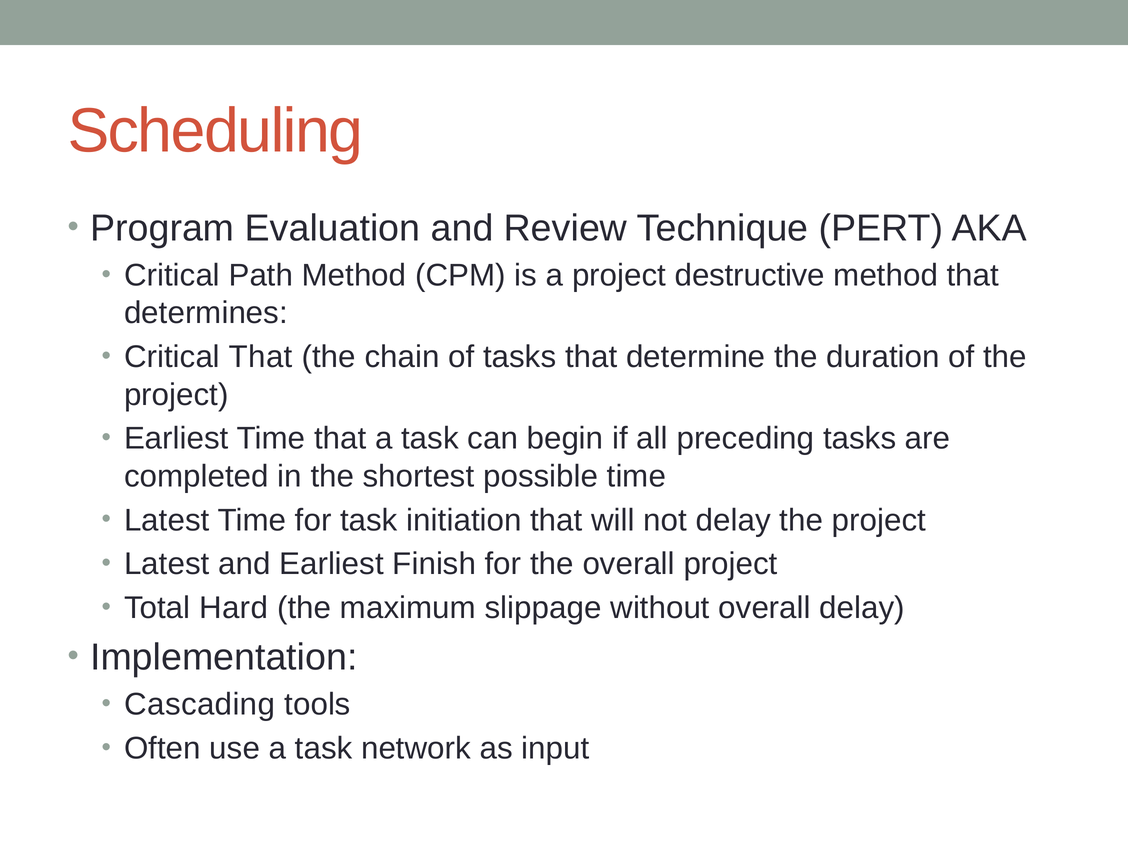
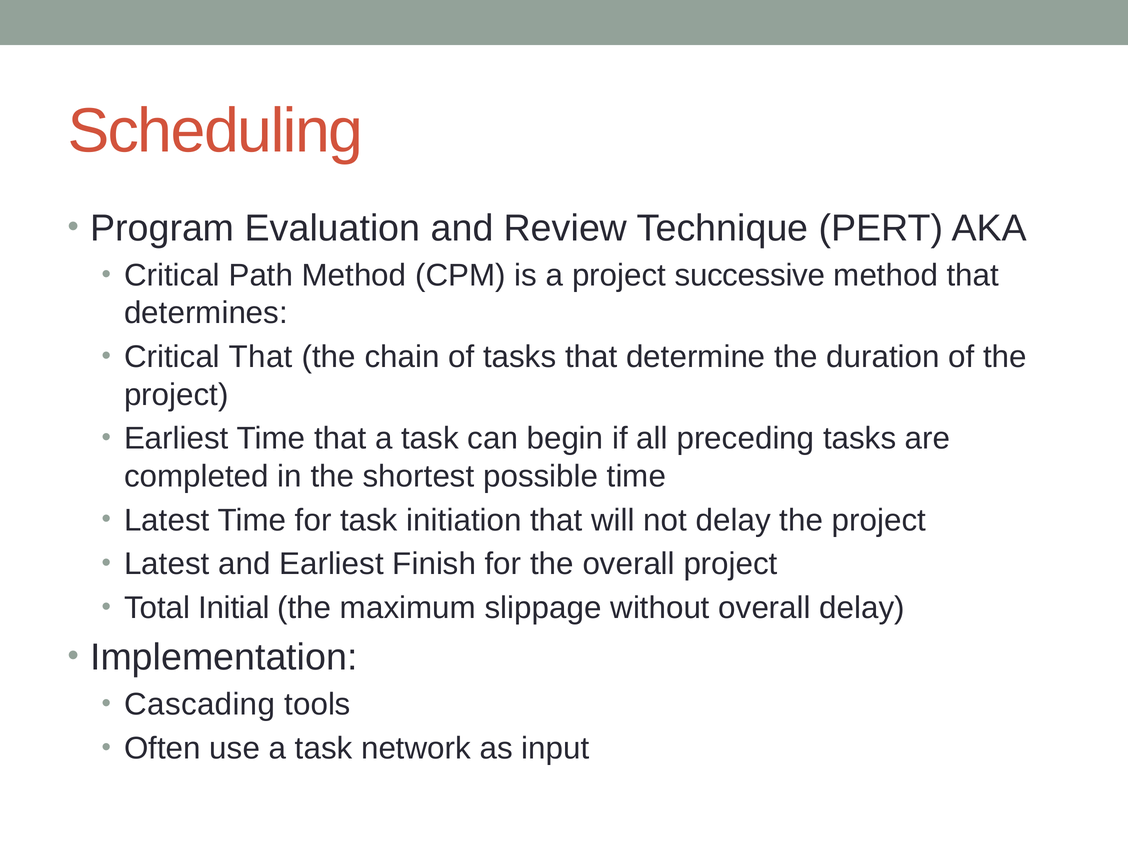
destructive: destructive -> successive
Hard: Hard -> Initial
